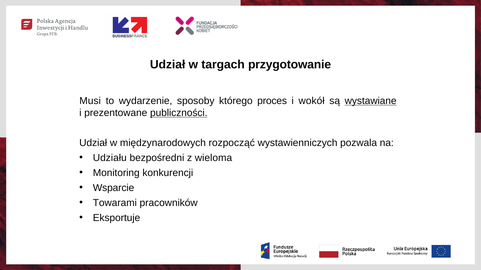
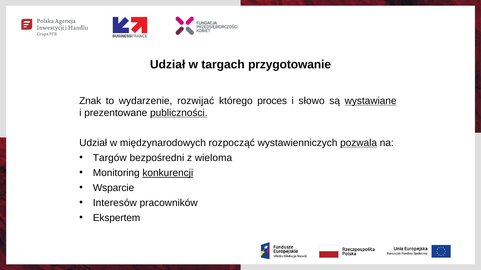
Musi: Musi -> Znak
sposoby: sposoby -> rozwijać
wokół: wokół -> słowo
pozwala underline: none -> present
Udziału: Udziału -> Targów
konkurencji underline: none -> present
Towarami: Towarami -> Interesów
Eksportuje: Eksportuje -> Ekspertem
